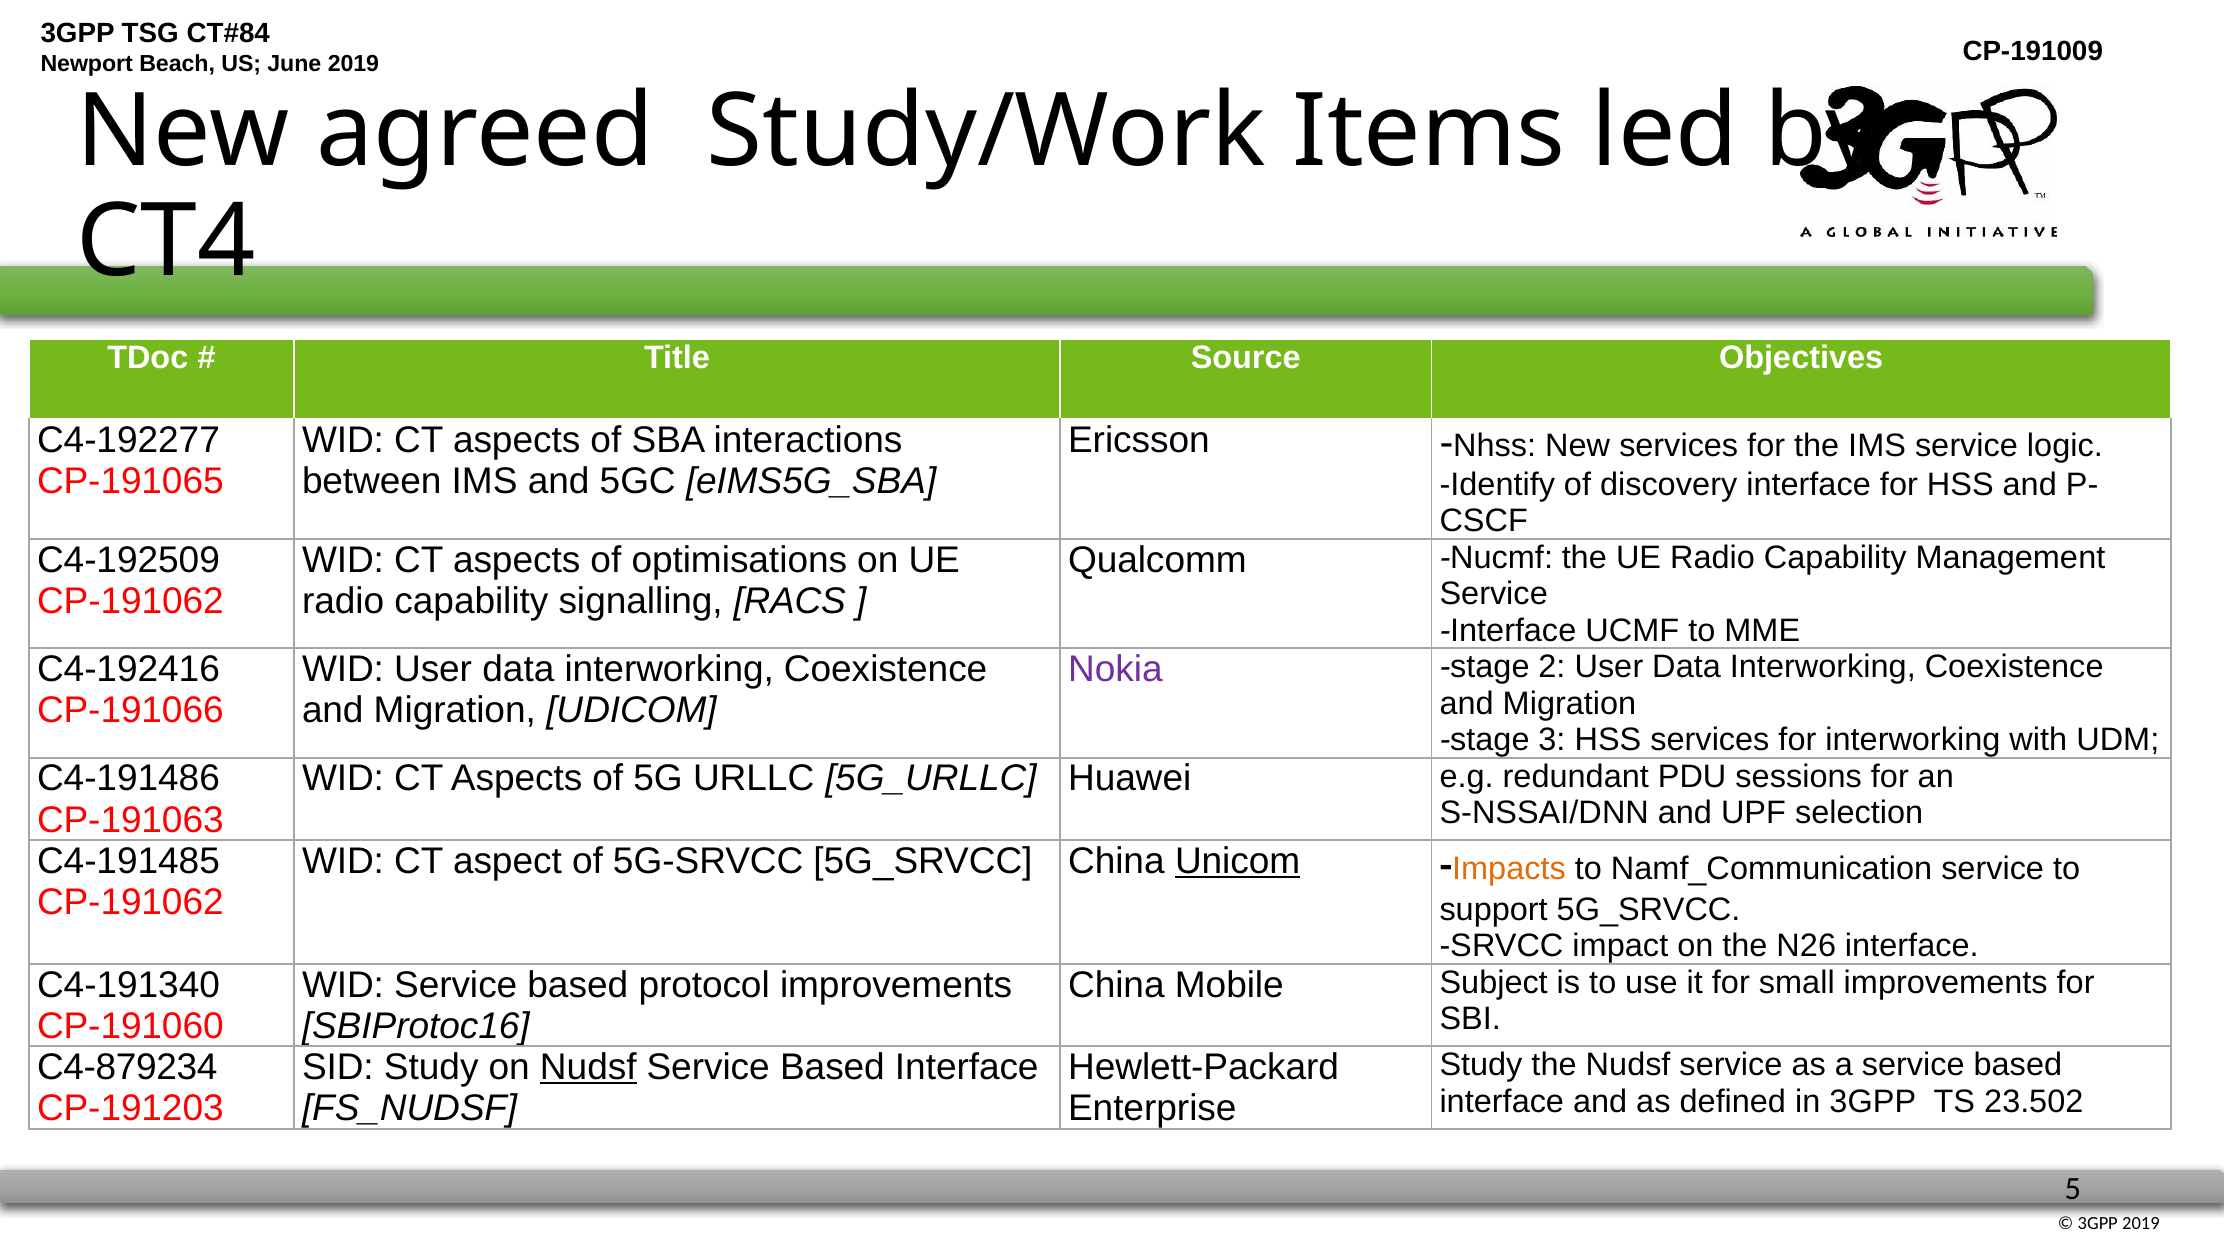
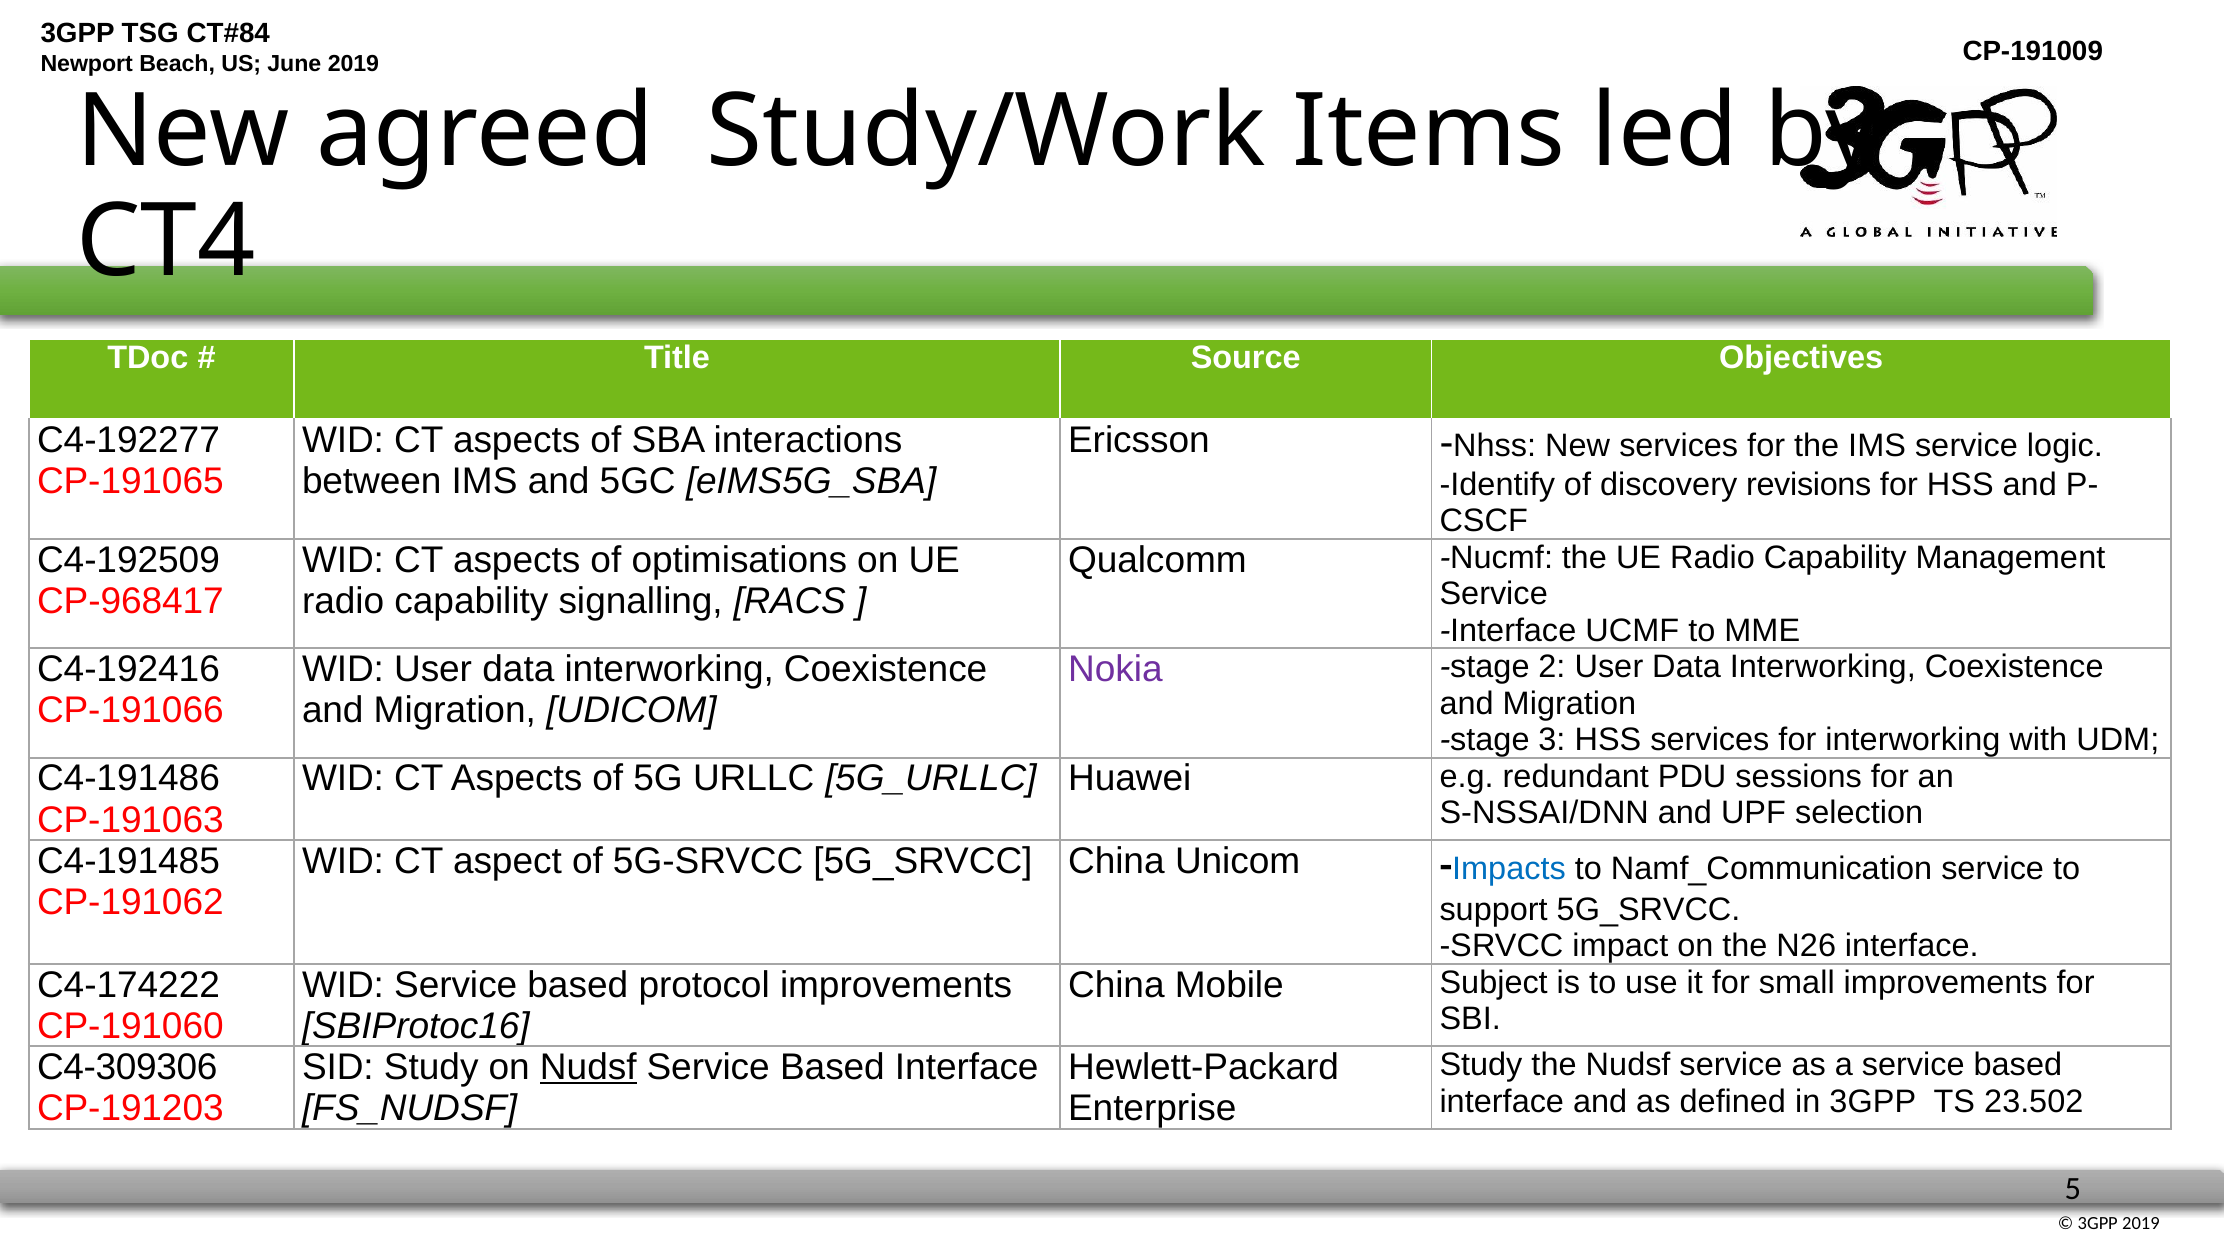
discovery interface: interface -> revisions
CP-191062 at (130, 601): CP-191062 -> CP-968417
Unicom underline: present -> none
Impacts colour: orange -> blue
C4-191340: C4-191340 -> C4-174222
C4-879234: C4-879234 -> C4-309306
